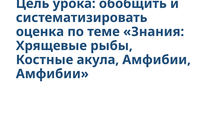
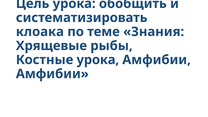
оценка: оценка -> клоака
Костные акула: акула -> урока
